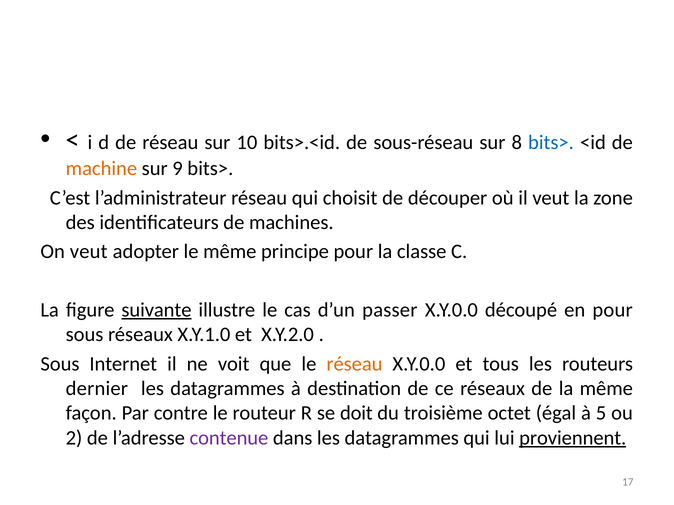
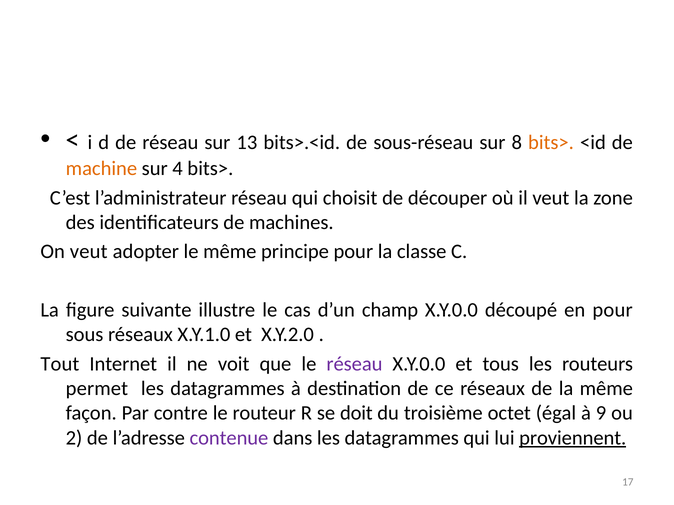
10: 10 -> 13
bits> at (551, 143) colour: blue -> orange
9: 9 -> 4
suivante underline: present -> none
passer: passer -> champ
Sous at (60, 364): Sous -> Tout
réseau at (354, 364) colour: orange -> purple
dernier: dernier -> permet
5: 5 -> 9
